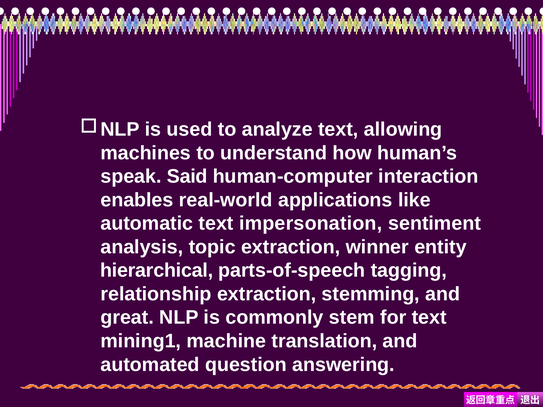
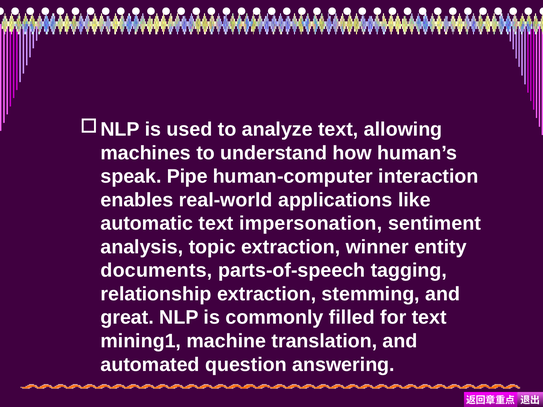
Said: Said -> Pipe
hierarchical: hierarchical -> documents
stem: stem -> filled
